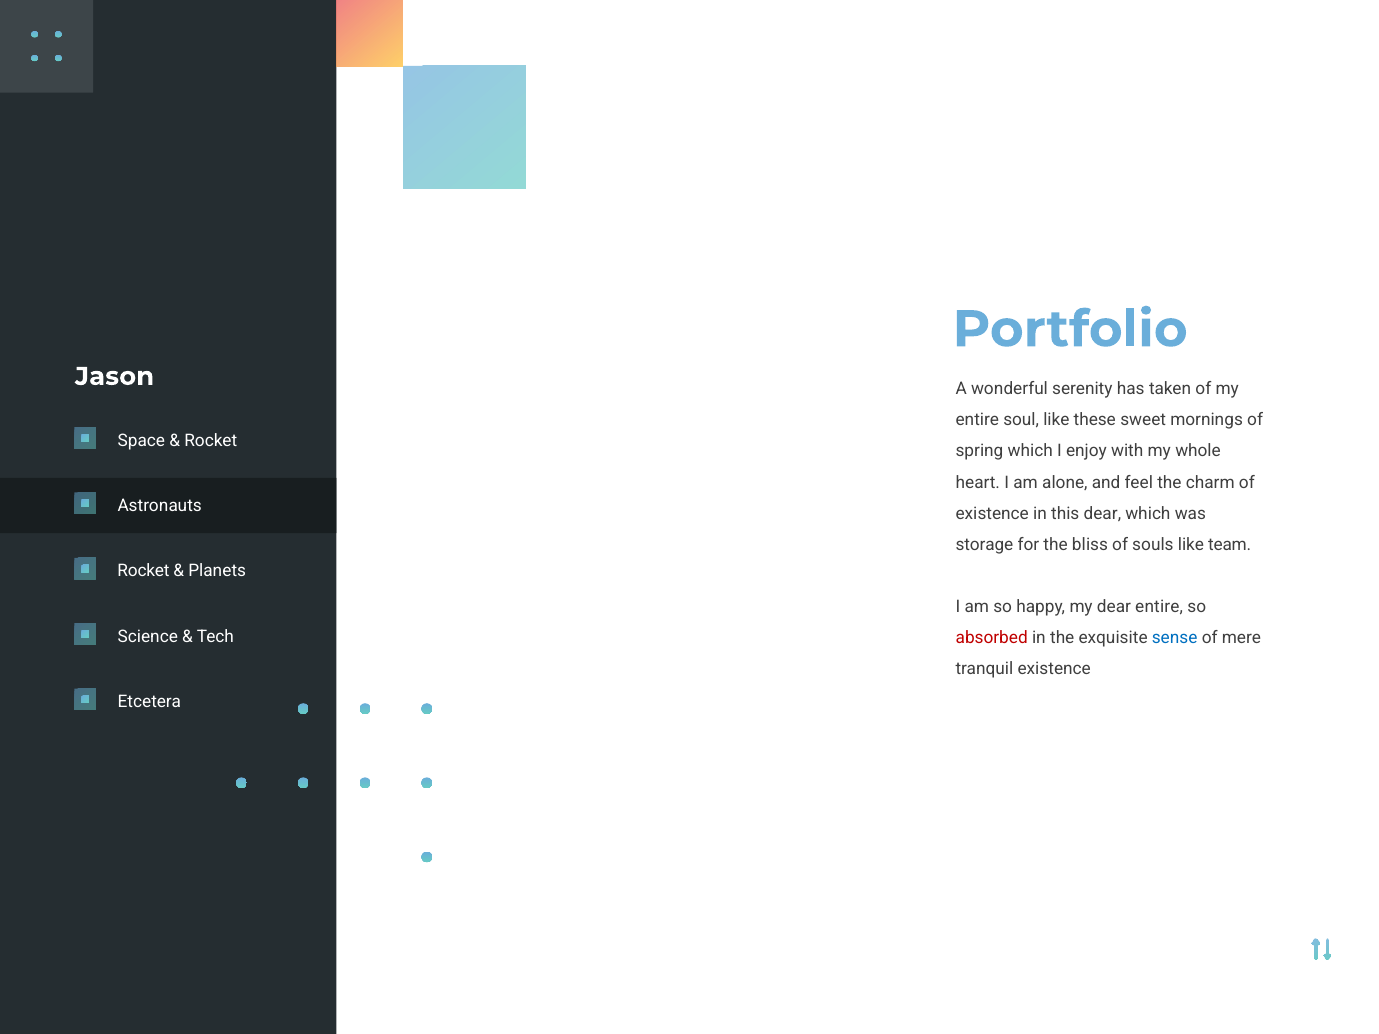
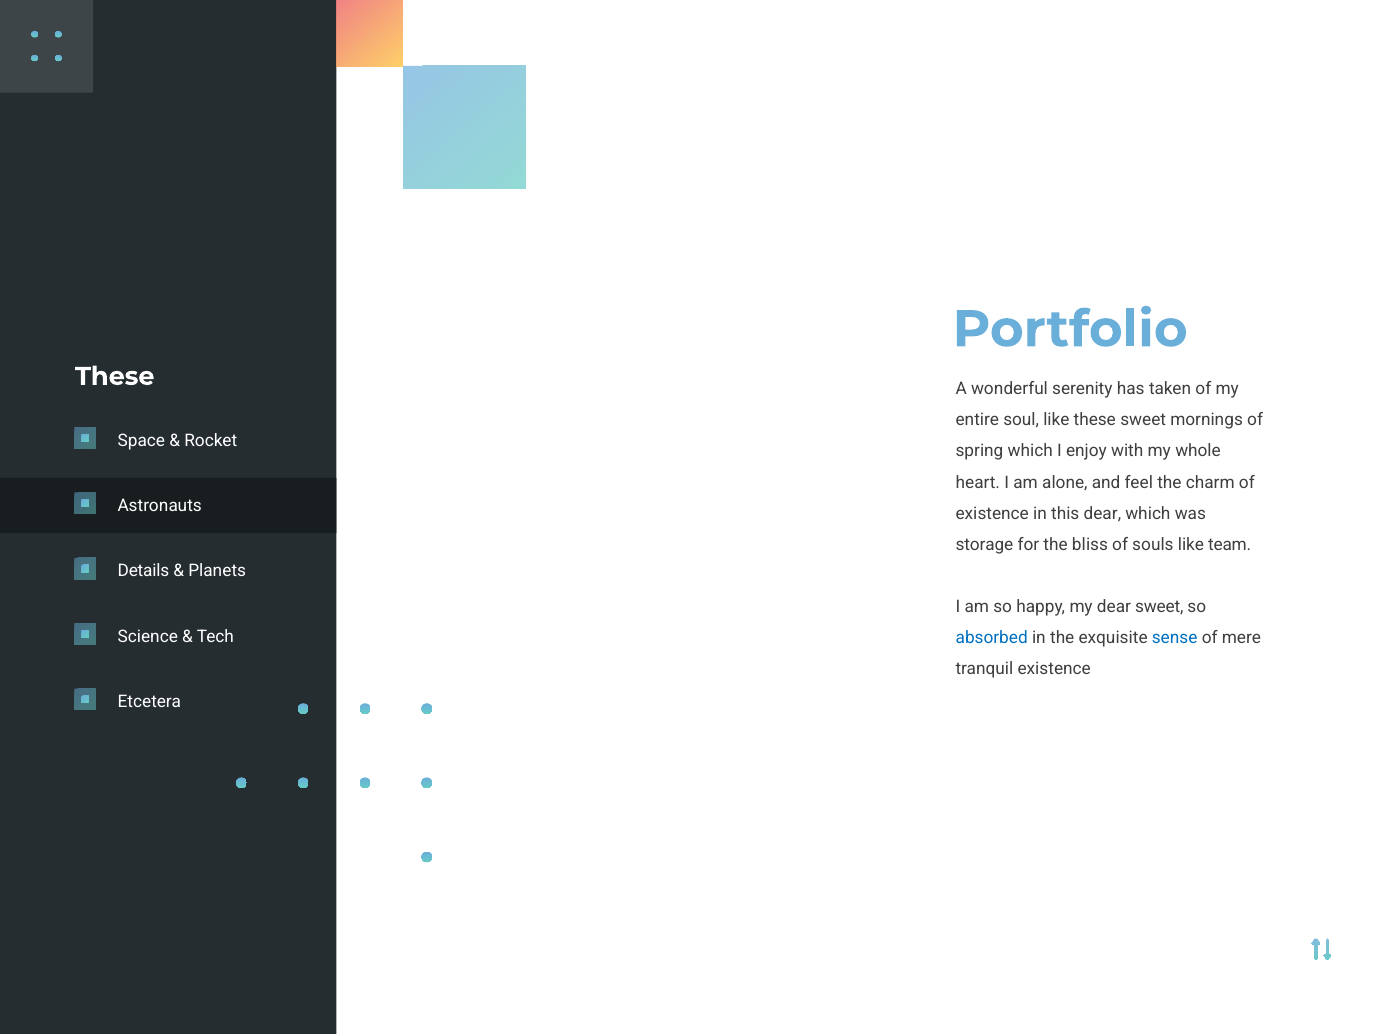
Jason at (115, 376): Jason -> These
Rocket at (143, 571): Rocket -> Details
dear entire: entire -> sweet
absorbed colour: red -> blue
